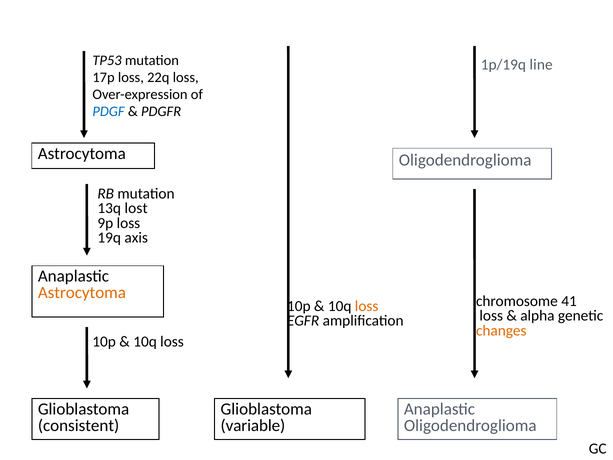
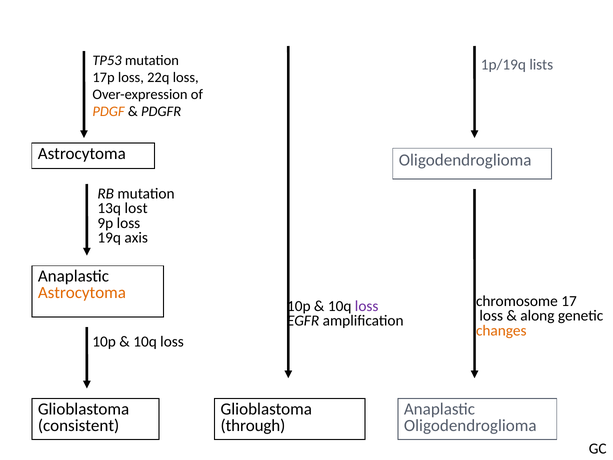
line: line -> lists
PDGF colour: blue -> orange
41: 41 -> 17
loss at (367, 306) colour: orange -> purple
alpha: alpha -> along
variable: variable -> through
